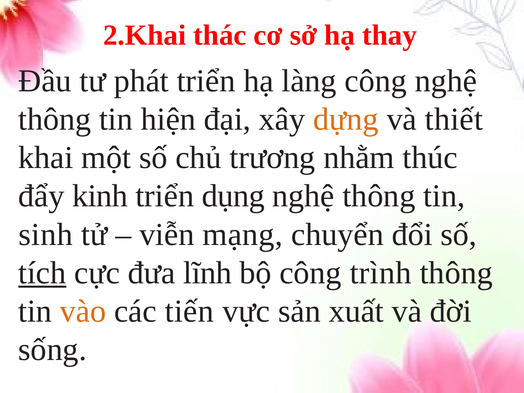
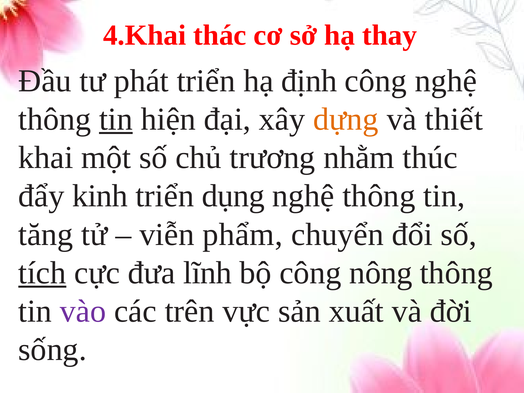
2.Khai: 2.Khai -> 4.Khai
làng: làng -> định
tin at (116, 119) underline: none -> present
sinh: sinh -> tăng
mạng: mạng -> phẩm
trình: trình -> nông
vào colour: orange -> purple
tiến: tiến -> trên
